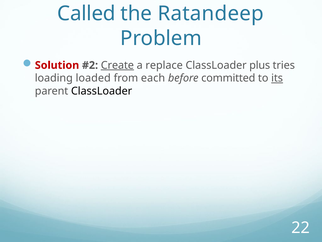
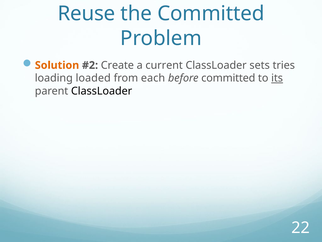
Called: Called -> Reuse
the Ratandeep: Ratandeep -> Committed
Solution colour: red -> orange
Create underline: present -> none
replace: replace -> current
plus: plus -> sets
